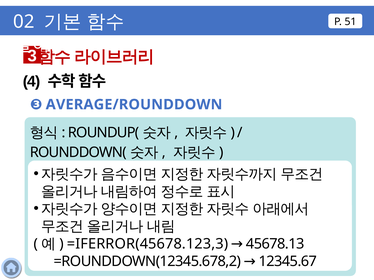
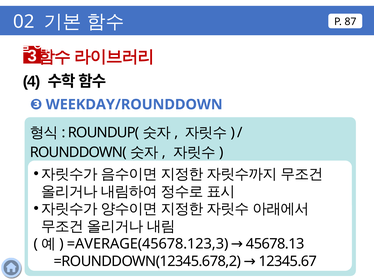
51: 51 -> 87
AVERAGE/ROUNDDOWN: AVERAGE/ROUNDDOWN -> WEEKDAY/ROUNDDOWN
=IFERROR(45678.123,3: =IFERROR(45678.123,3 -> =AVERAGE(45678.123,3
